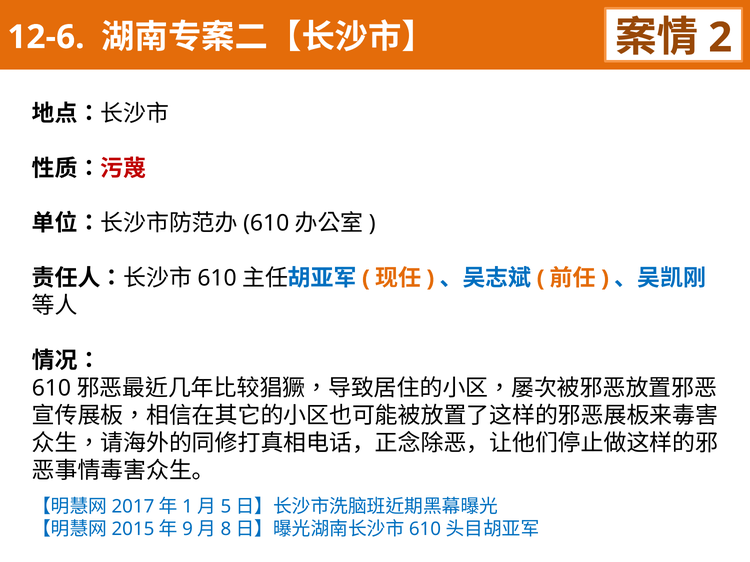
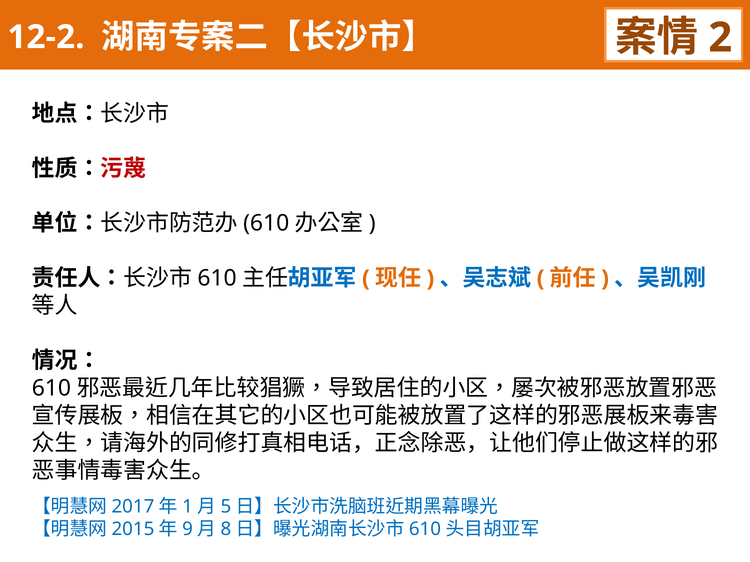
12-6: 12-6 -> 12-2
